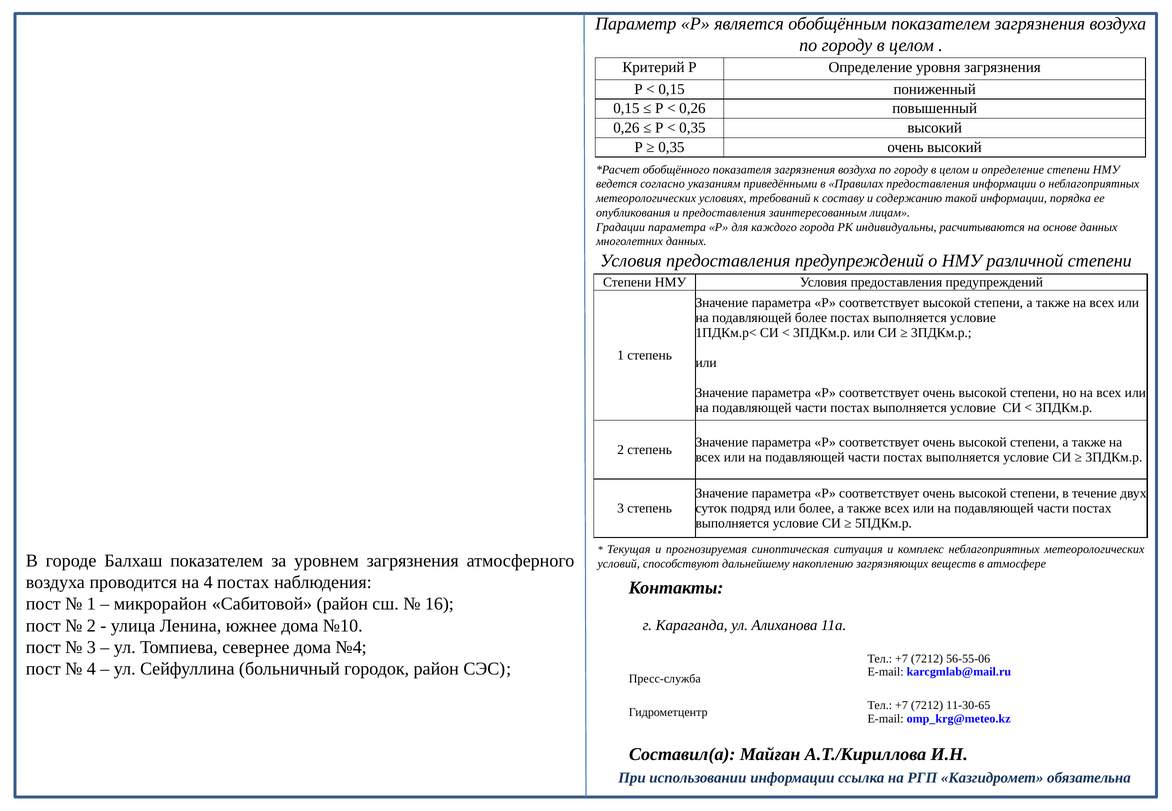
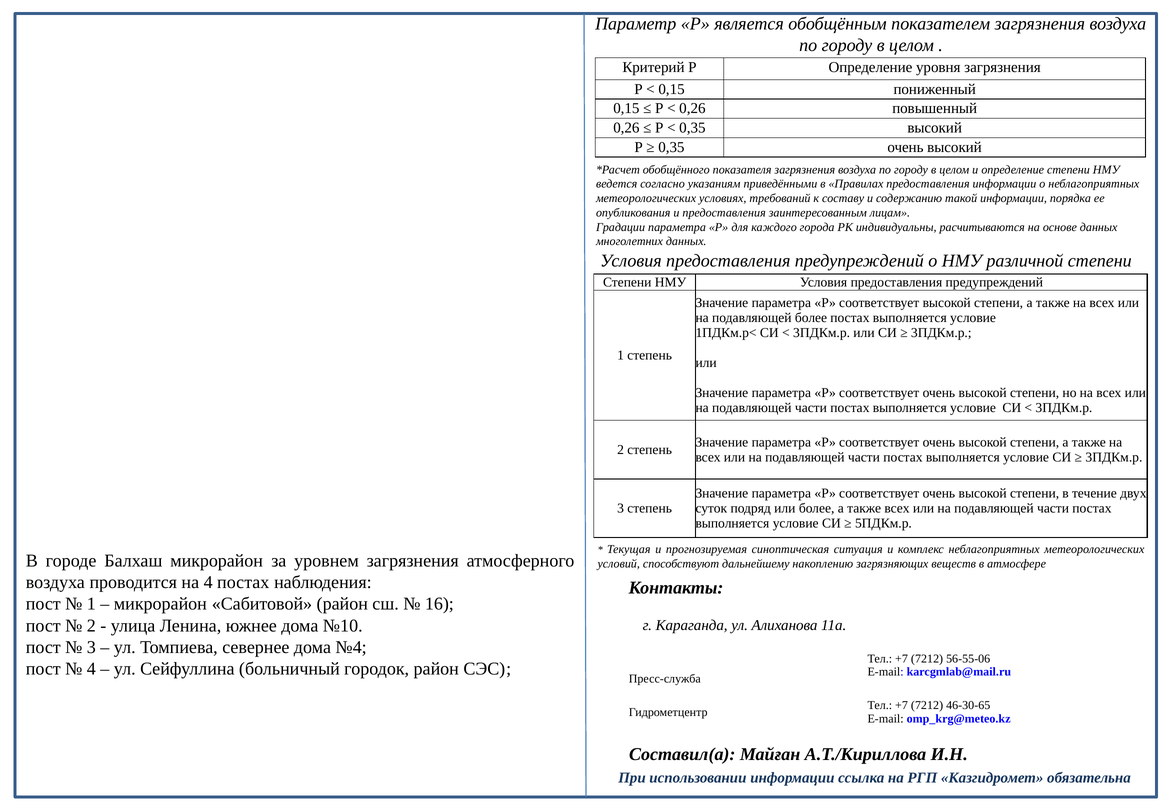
Балхаш показателем: показателем -> микрорайон
11-30-65: 11-30-65 -> 46-30-65
